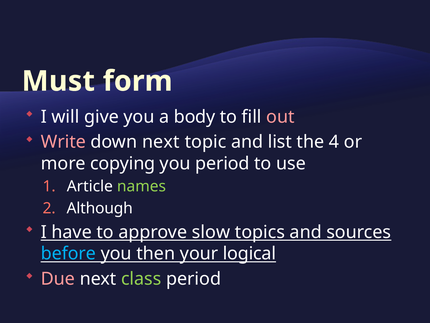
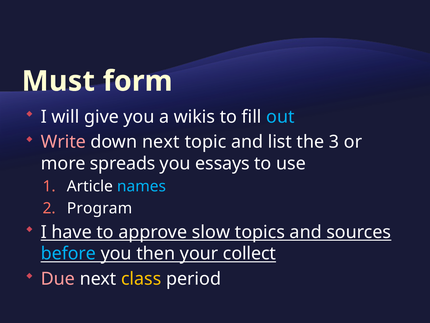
body: body -> wikis
out colour: pink -> light blue
4: 4 -> 3
copying: copying -> spreads
you period: period -> essays
names colour: light green -> light blue
Although: Although -> Program
logical: logical -> collect
class colour: light green -> yellow
